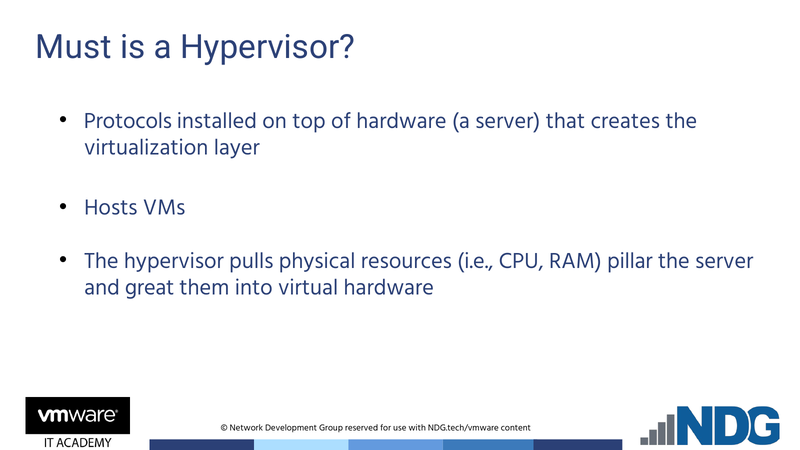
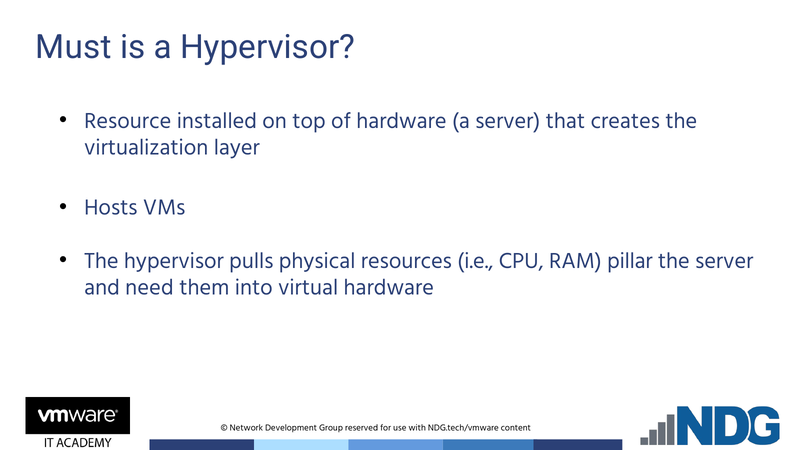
Protocols: Protocols -> Resource
great: great -> need
